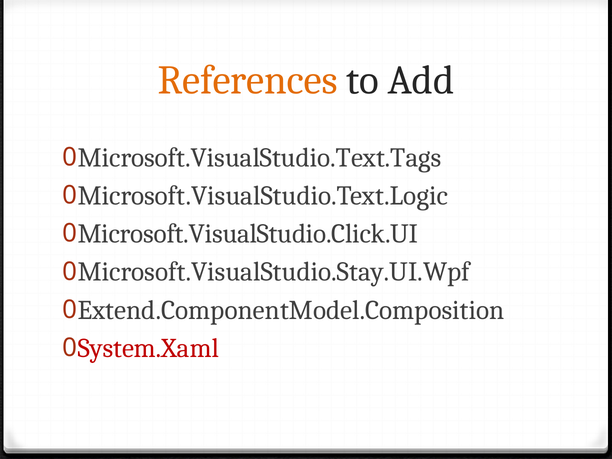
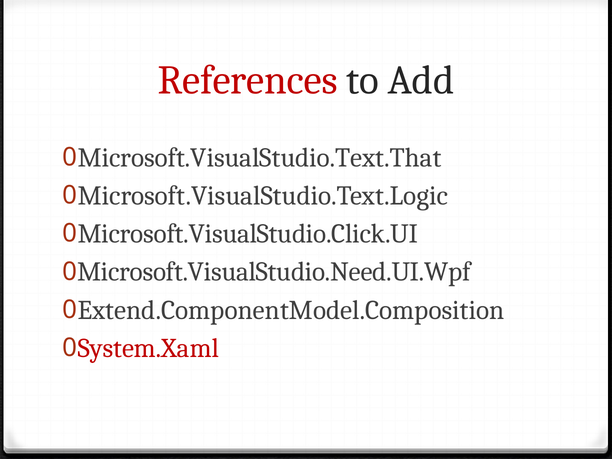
References colour: orange -> red
Microsoft.VisualStudio.Text.Tags: Microsoft.VisualStudio.Text.Tags -> Microsoft.VisualStudio.Text.That
Microsoft.VisualStudio.Stay.UI.Wpf: Microsoft.VisualStudio.Stay.UI.Wpf -> Microsoft.VisualStudio.Need.UI.Wpf
